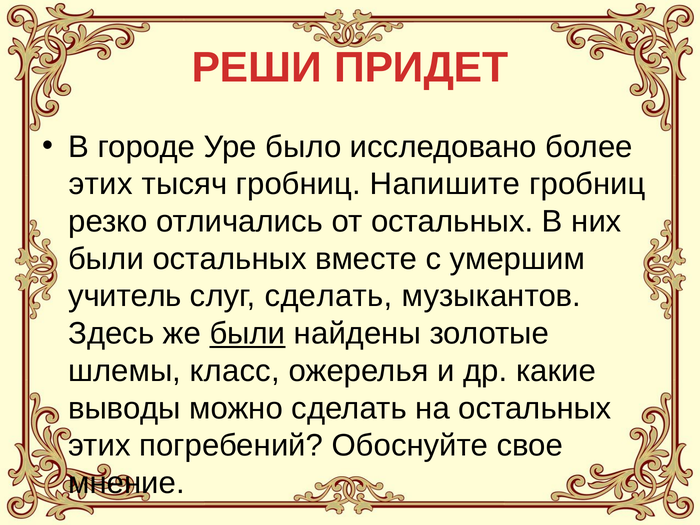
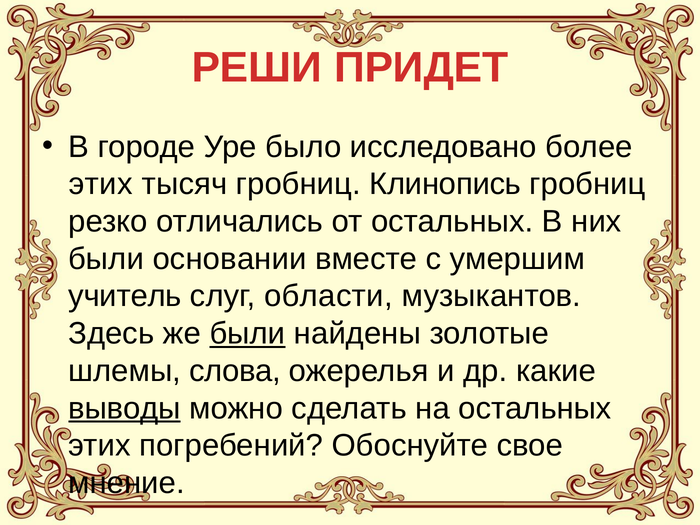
Напишите: Напишите -> Клинопись
были остальных: остальных -> основании
слуг сделать: сделать -> области
класс: класс -> слова
выводы underline: none -> present
